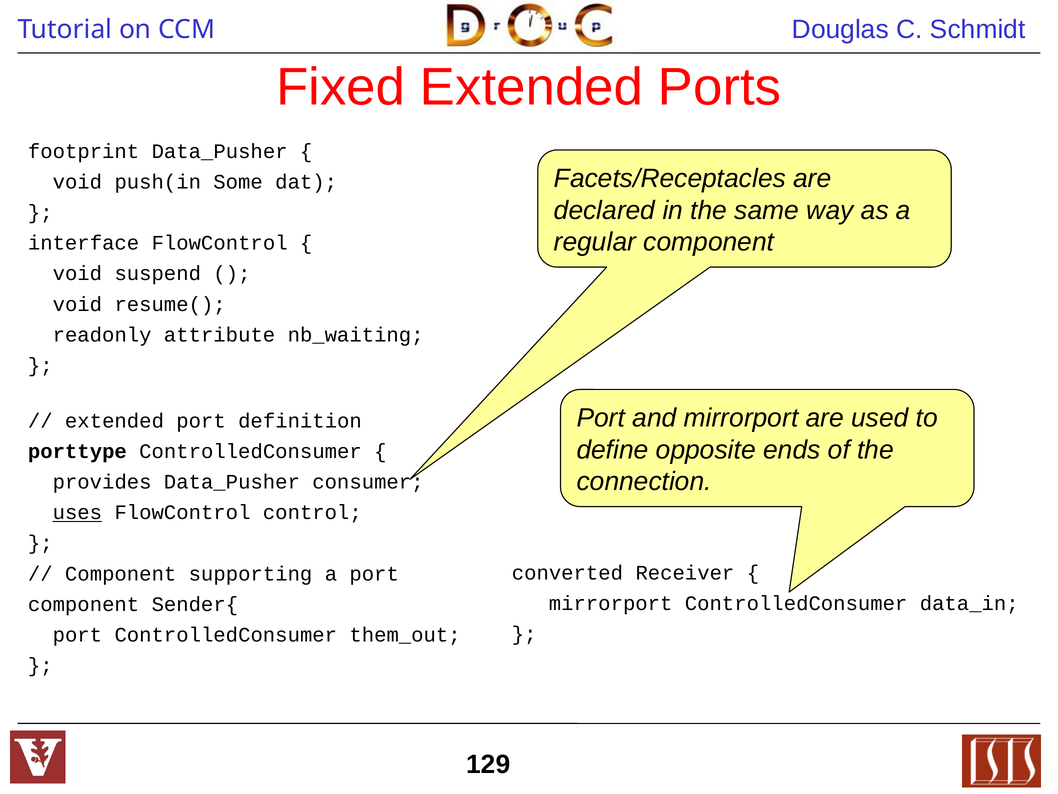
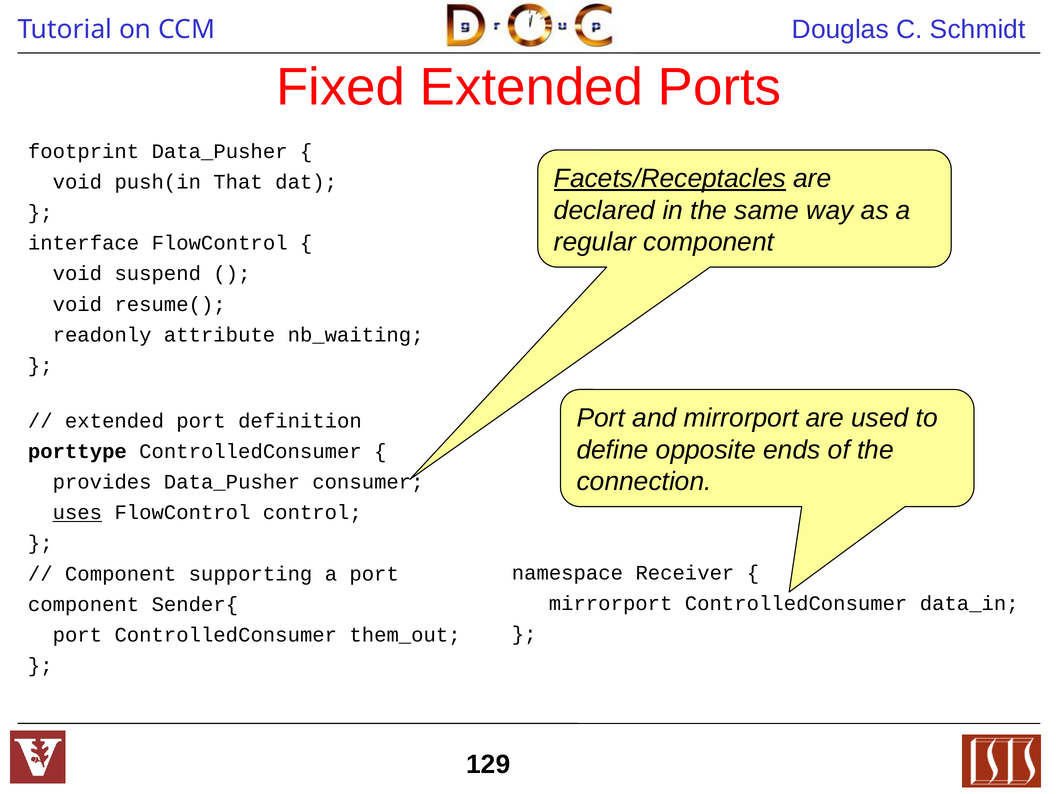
Facets/Receptacles underline: none -> present
Some: Some -> That
converted: converted -> namespace
